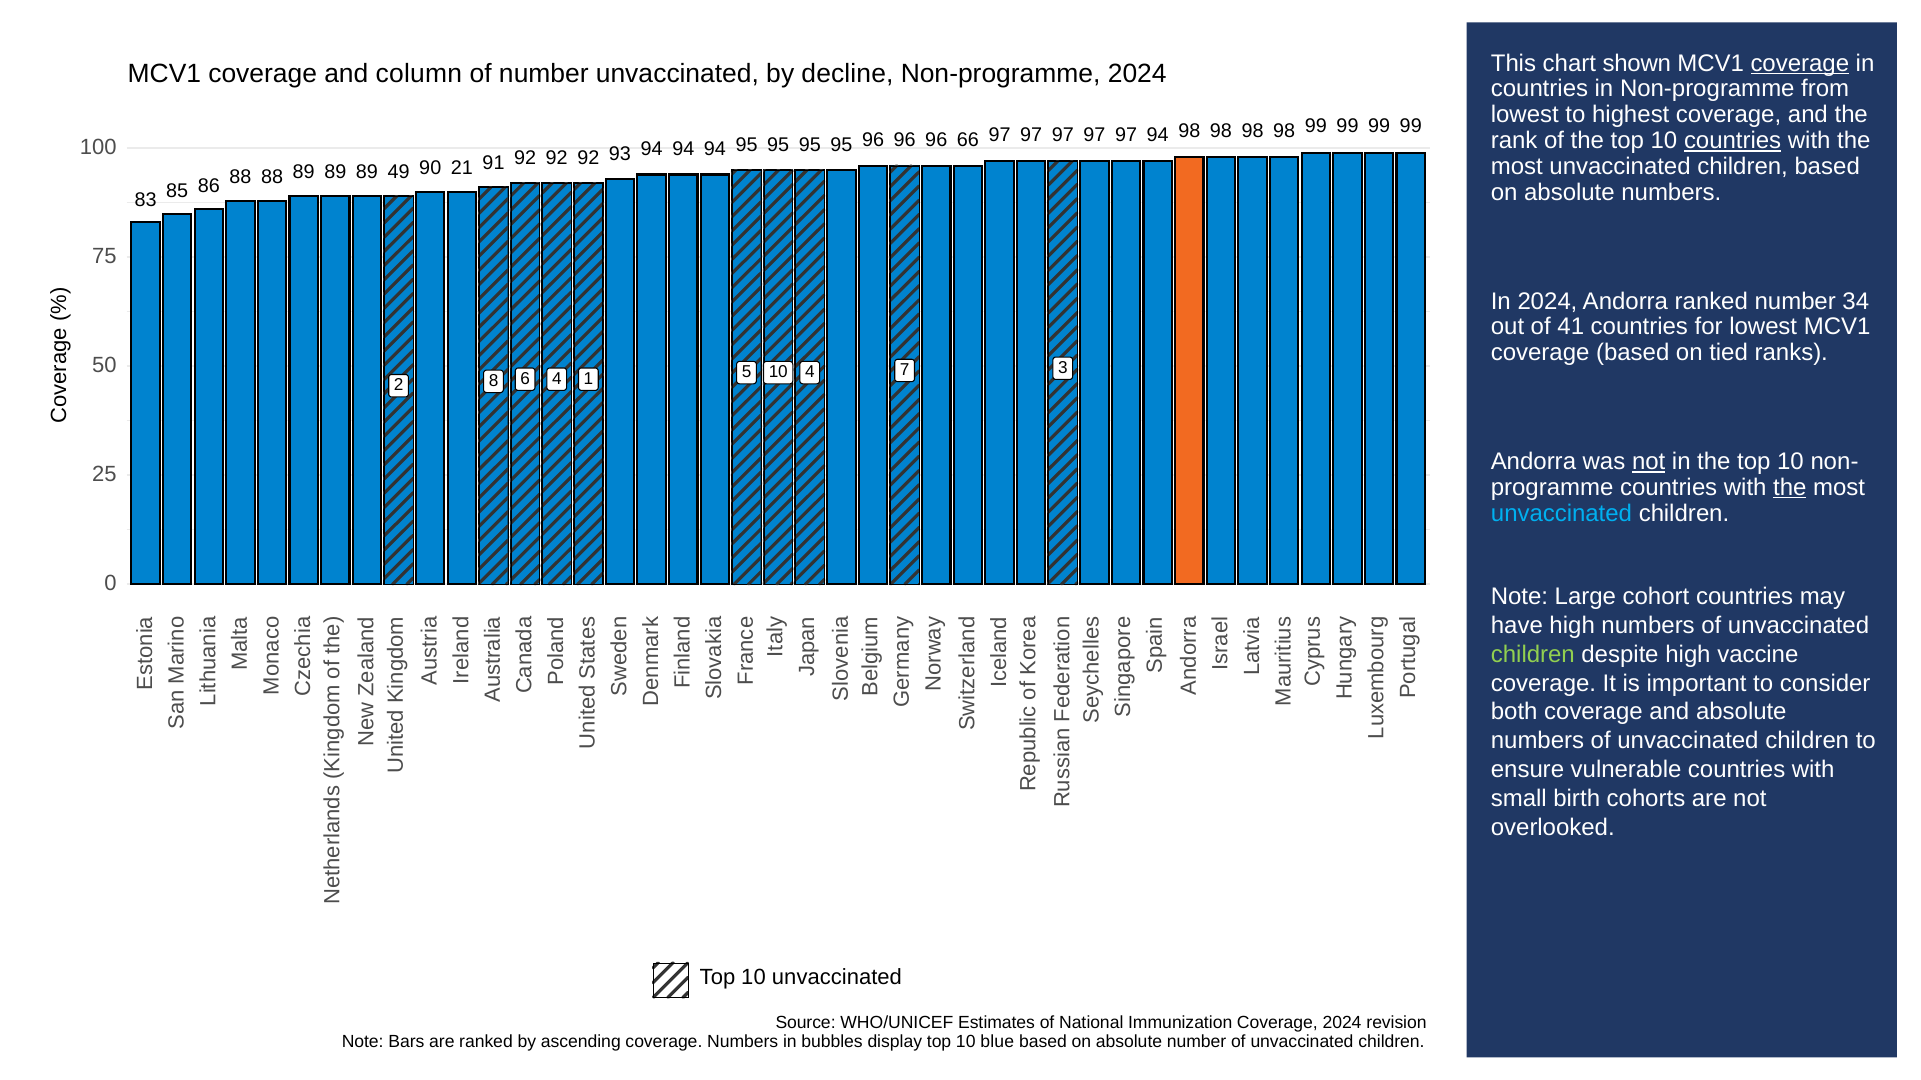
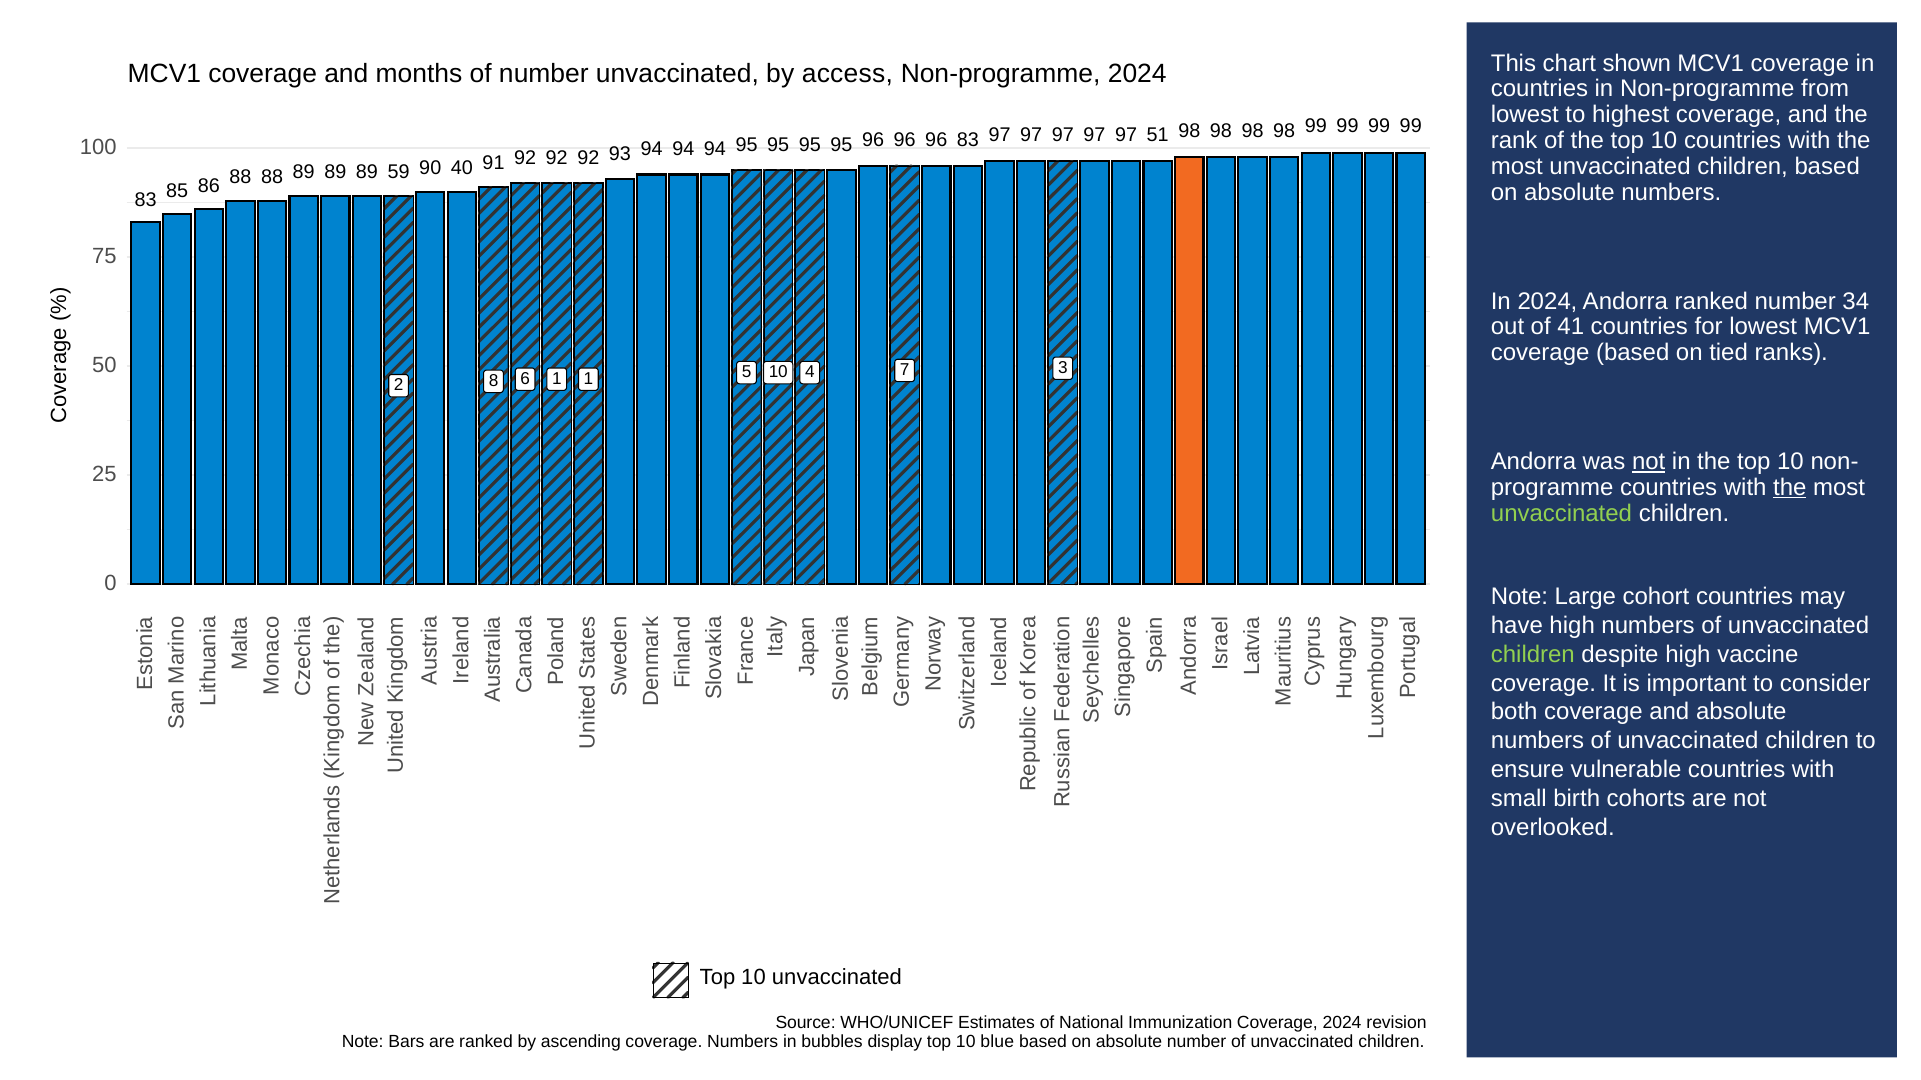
coverage at (1800, 63) underline: present -> none
column: column -> months
decline: decline -> access
countries at (1733, 141) underline: present -> none
96 66: 66 -> 83
97 94: 94 -> 51
21: 21 -> 40
49: 49 -> 59
6 4: 4 -> 1
unvaccinated at (1561, 514) colour: light blue -> light green
